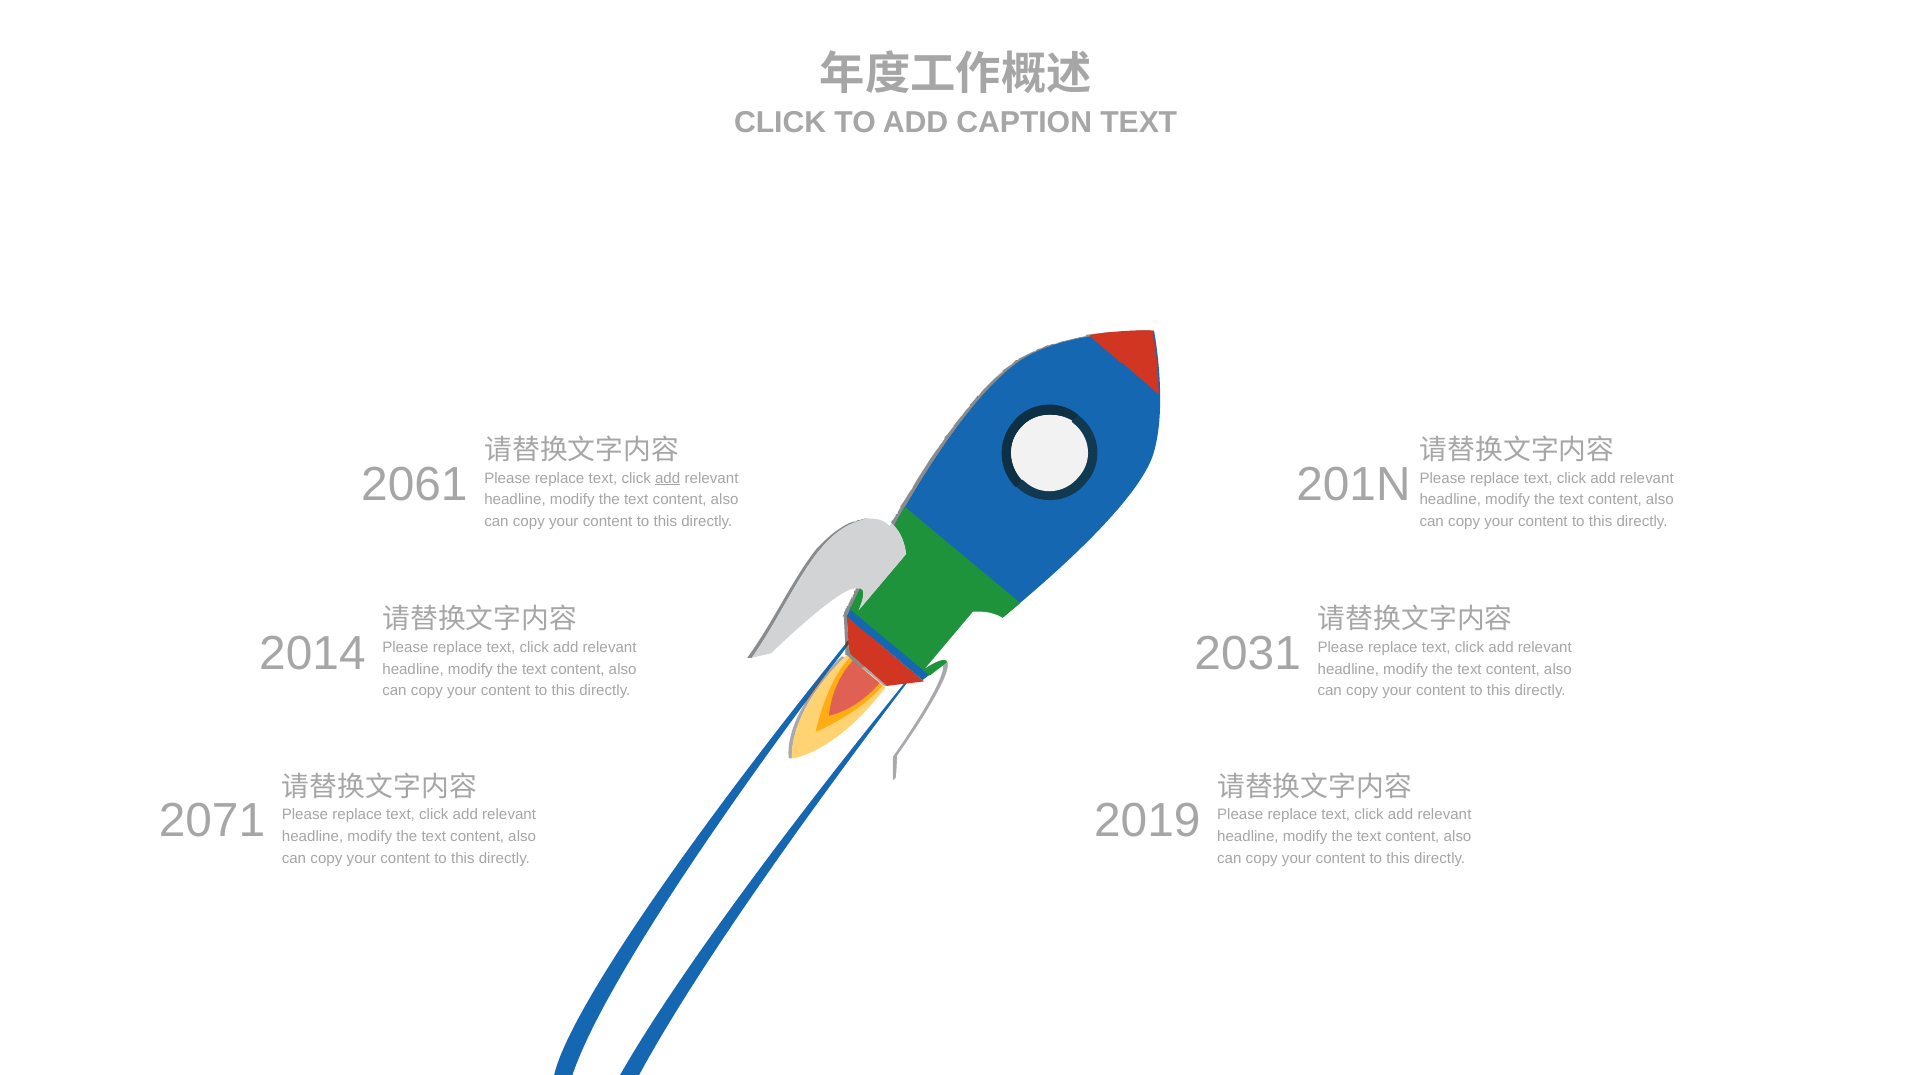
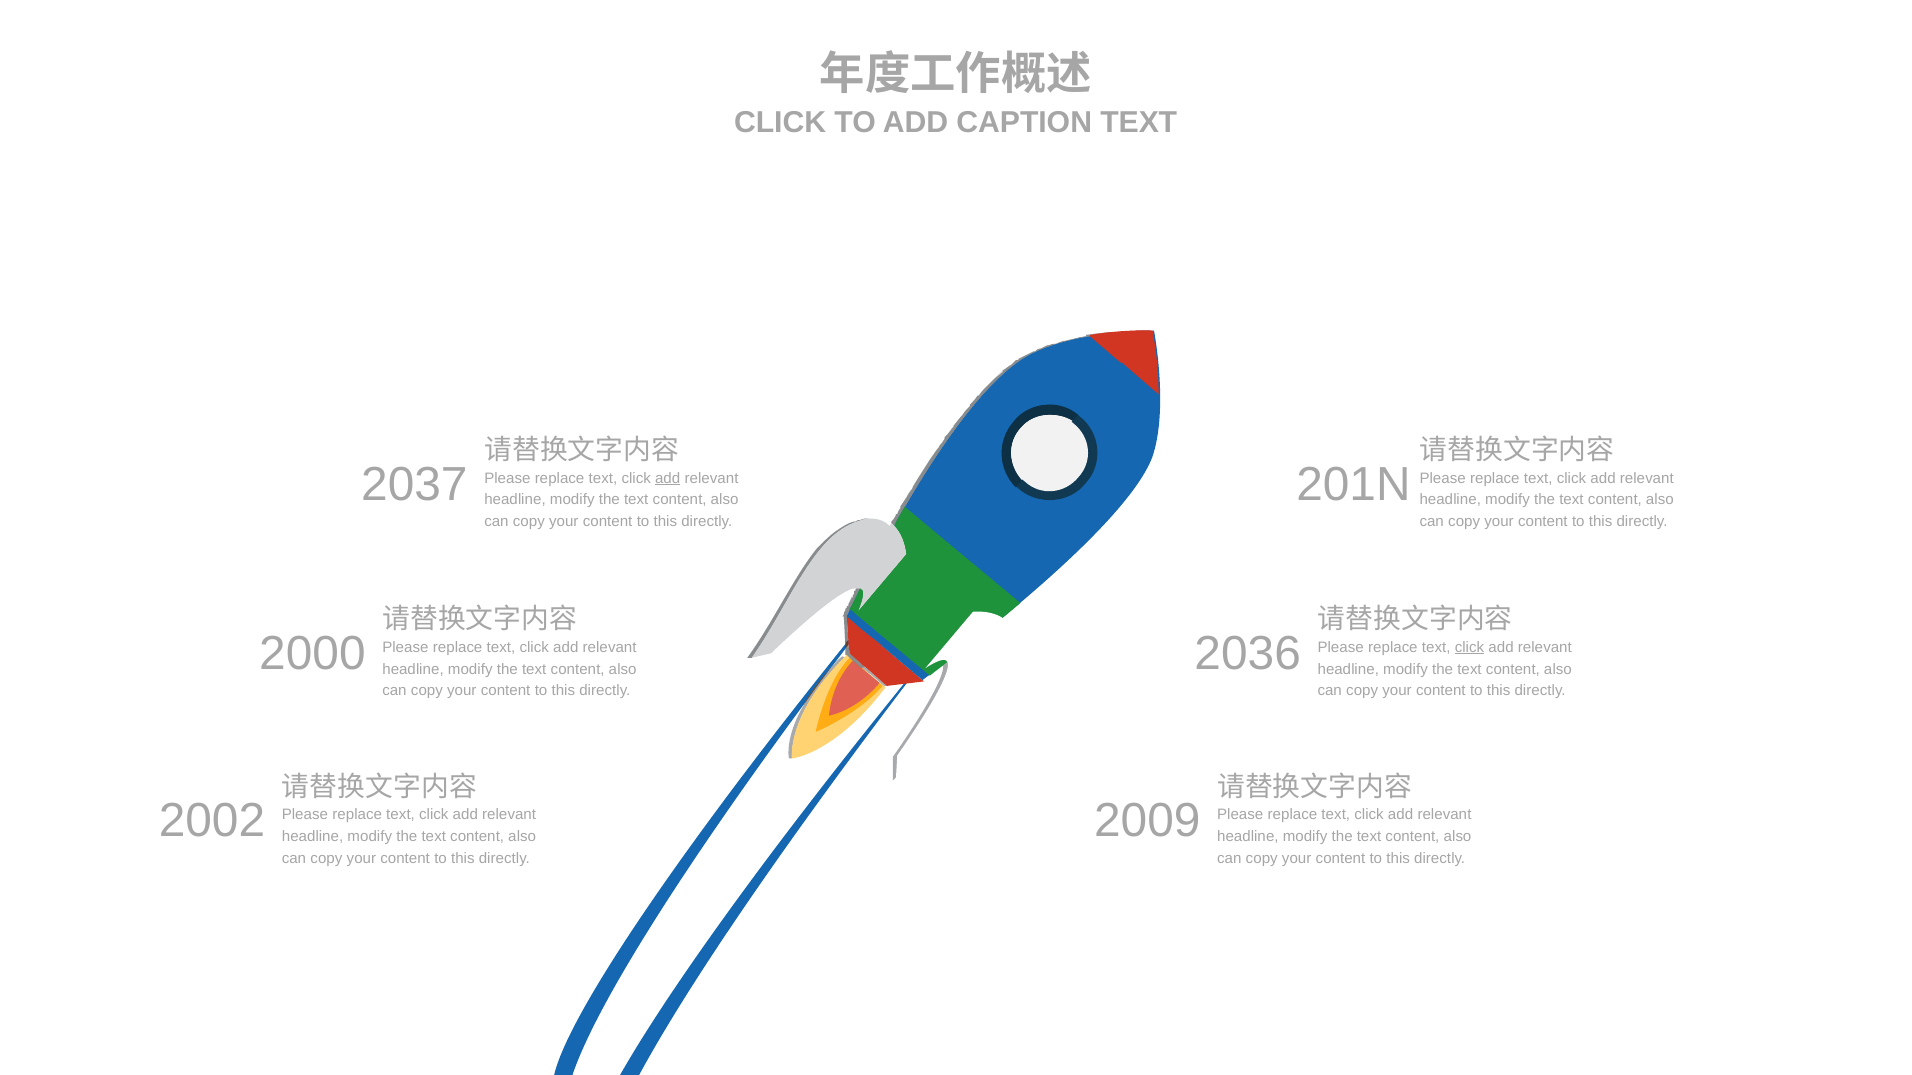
2061: 2061 -> 2037
2014: 2014 -> 2000
2031: 2031 -> 2036
click at (1470, 648) underline: none -> present
2071: 2071 -> 2002
2019: 2019 -> 2009
